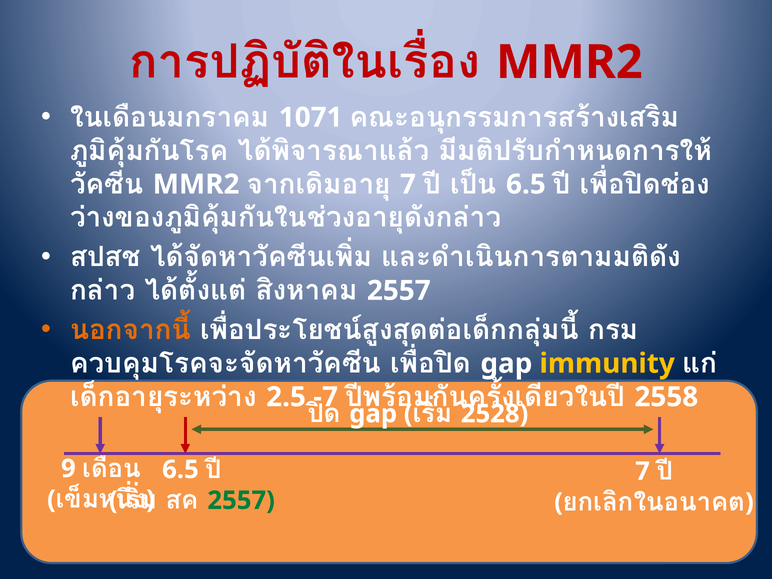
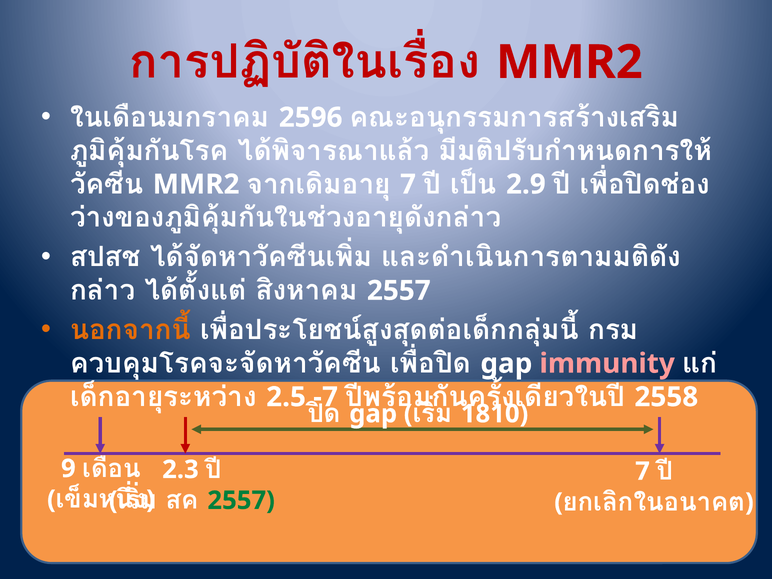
1071: 1071 -> 2596
6.5 at (526, 184): 6.5 -> 2.9
immunity colour: yellow -> pink
2528: 2528 -> 1810
6.5 at (180, 470): 6.5 -> 2.3
